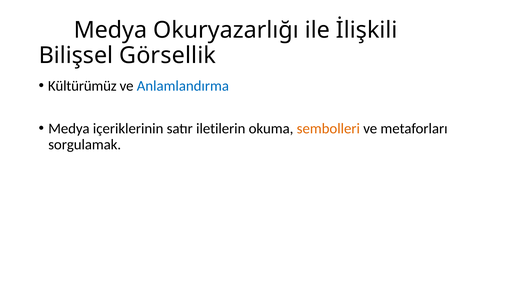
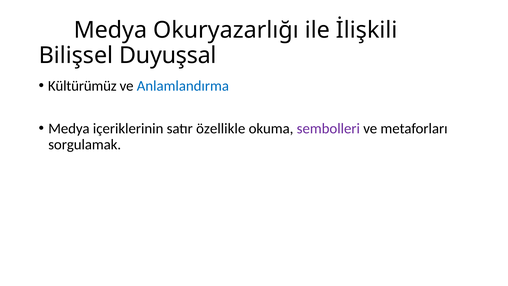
Görsellik: Görsellik -> Duyuşsal
iletilerin: iletilerin -> özellikle
sembolleri colour: orange -> purple
